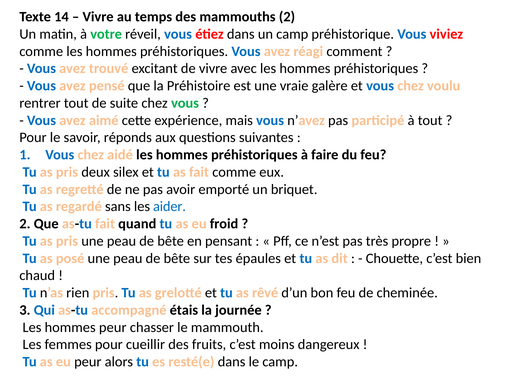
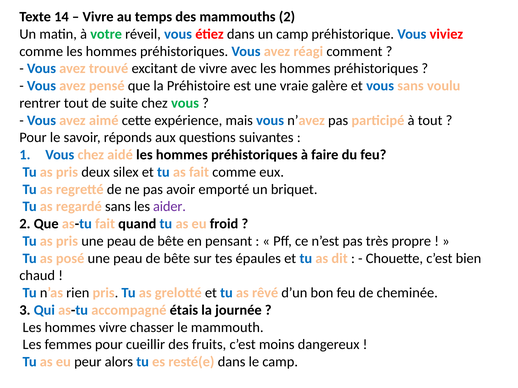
et vous chez: chez -> sans
aider colour: blue -> purple
hommes peur: peur -> vivre
